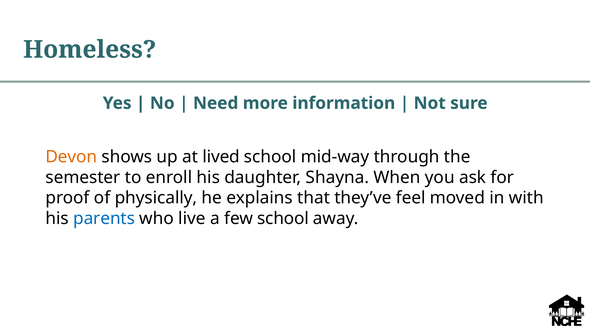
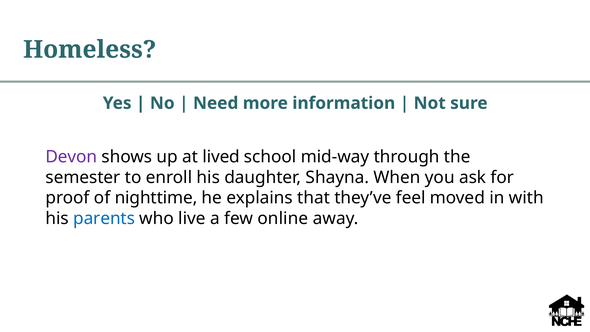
Devon colour: orange -> purple
physically: physically -> nighttime
few school: school -> online
